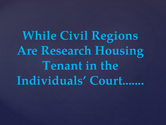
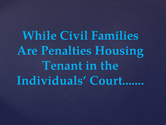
Regions: Regions -> Families
Research: Research -> Penalties
